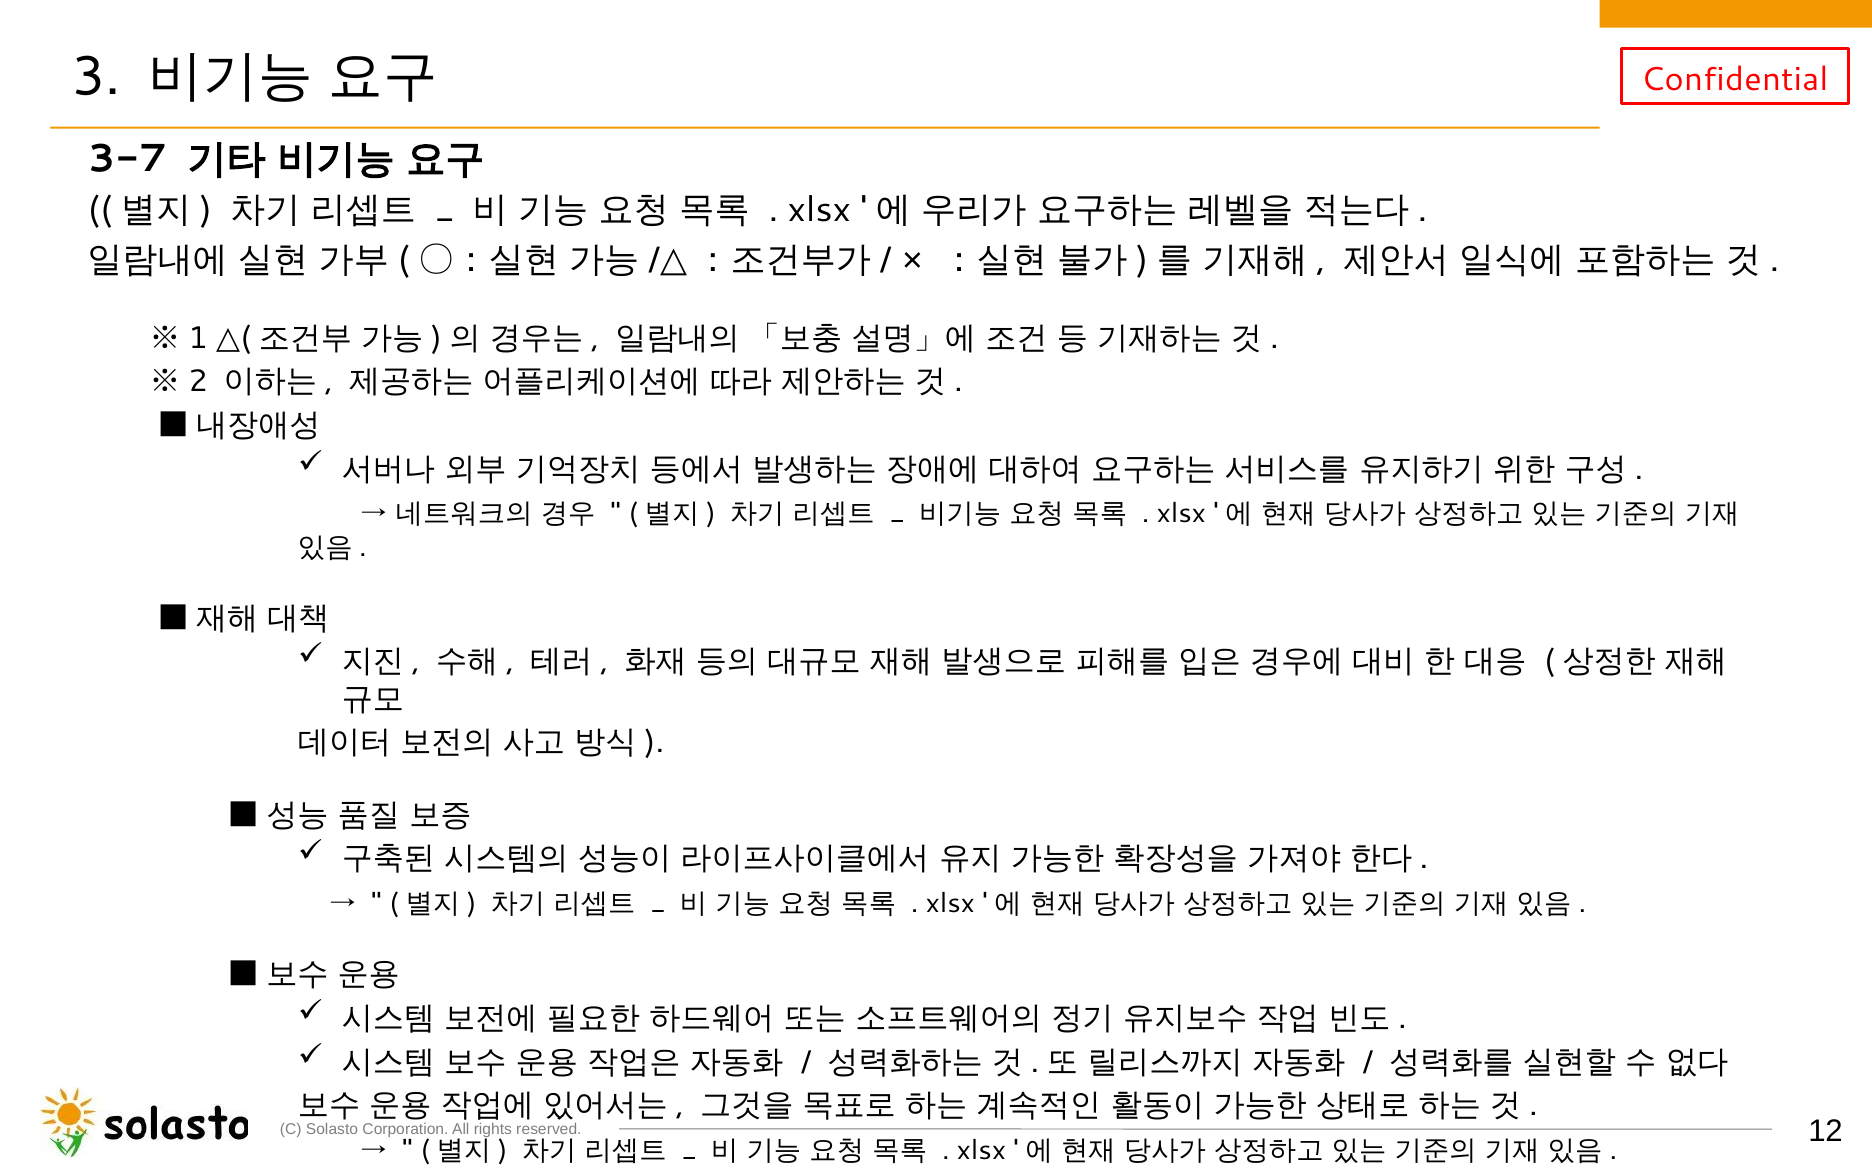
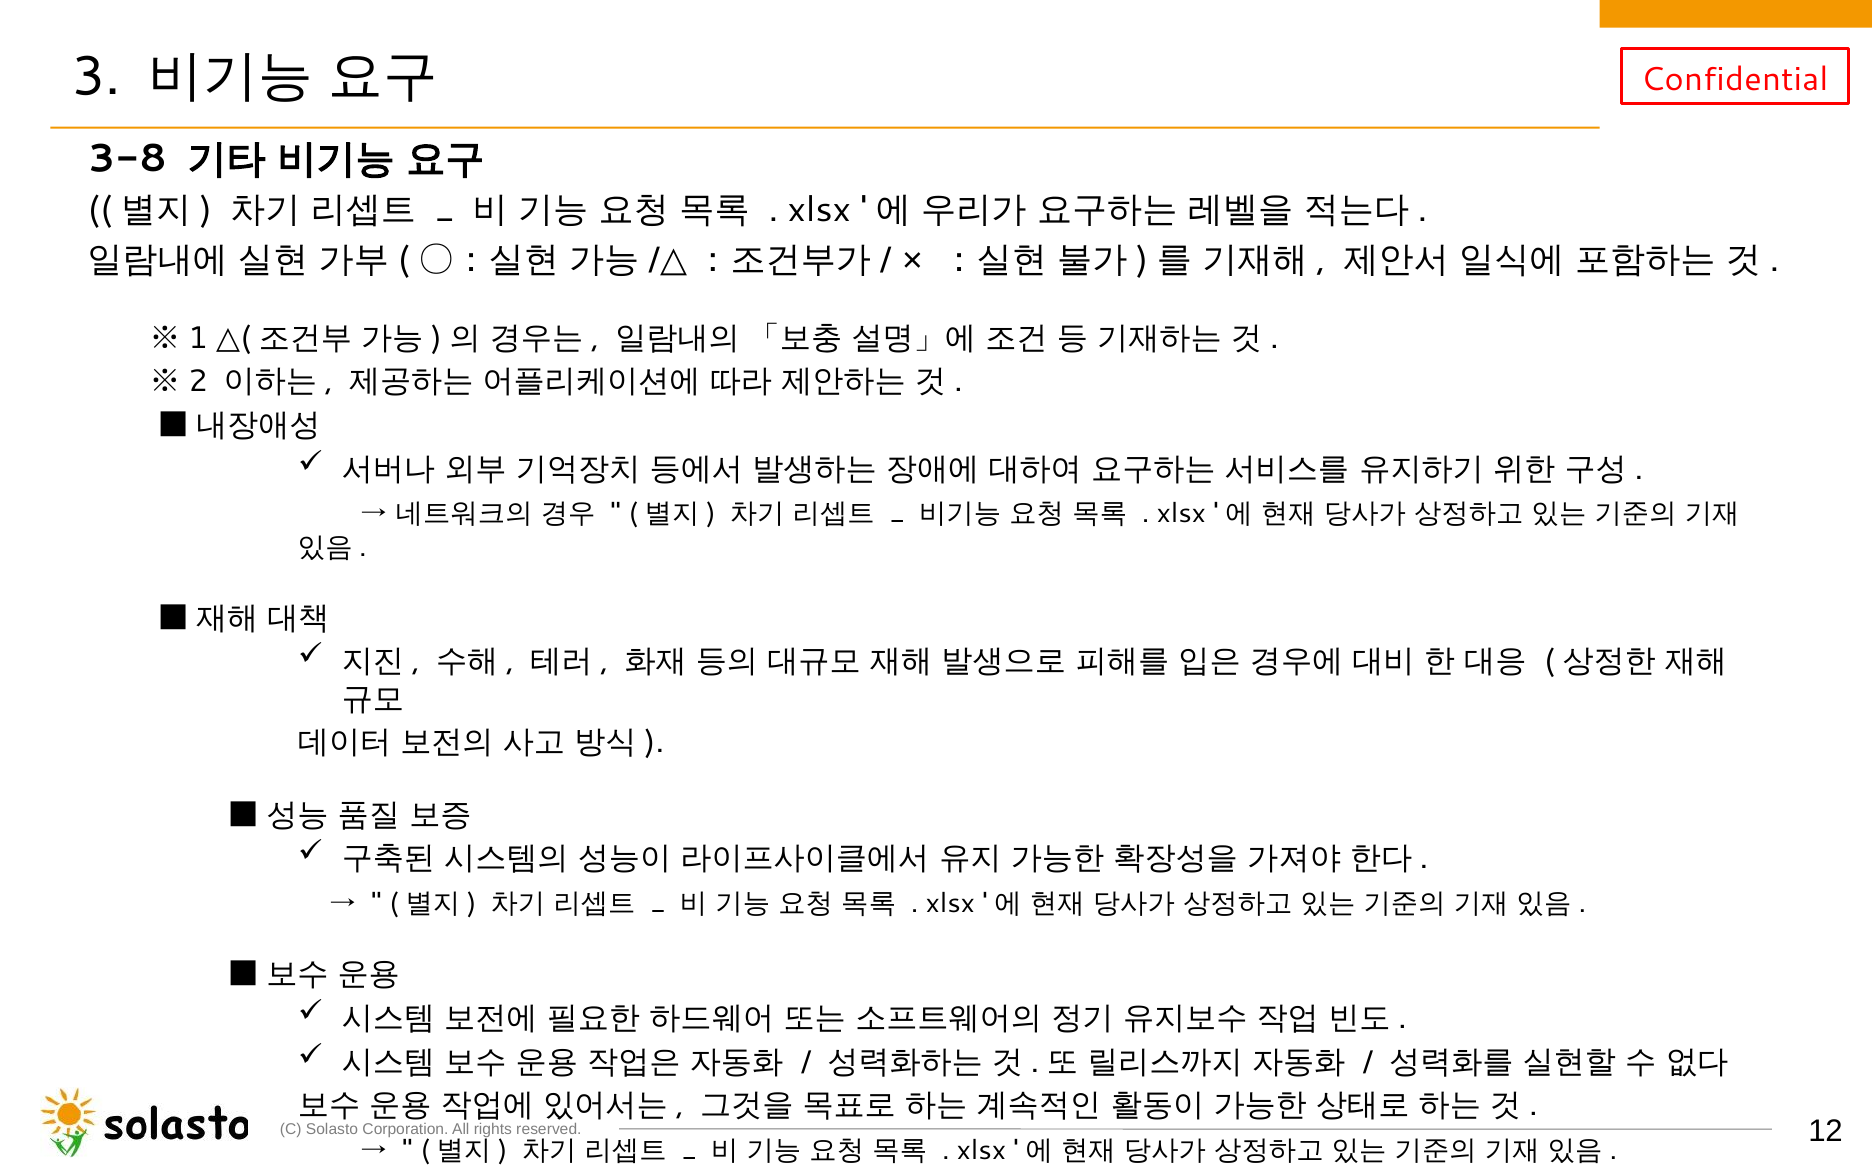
3-7: 3-7 -> 3-8
